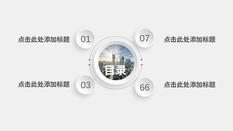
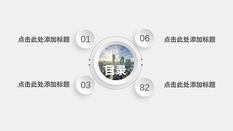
07: 07 -> 06
66: 66 -> 82
